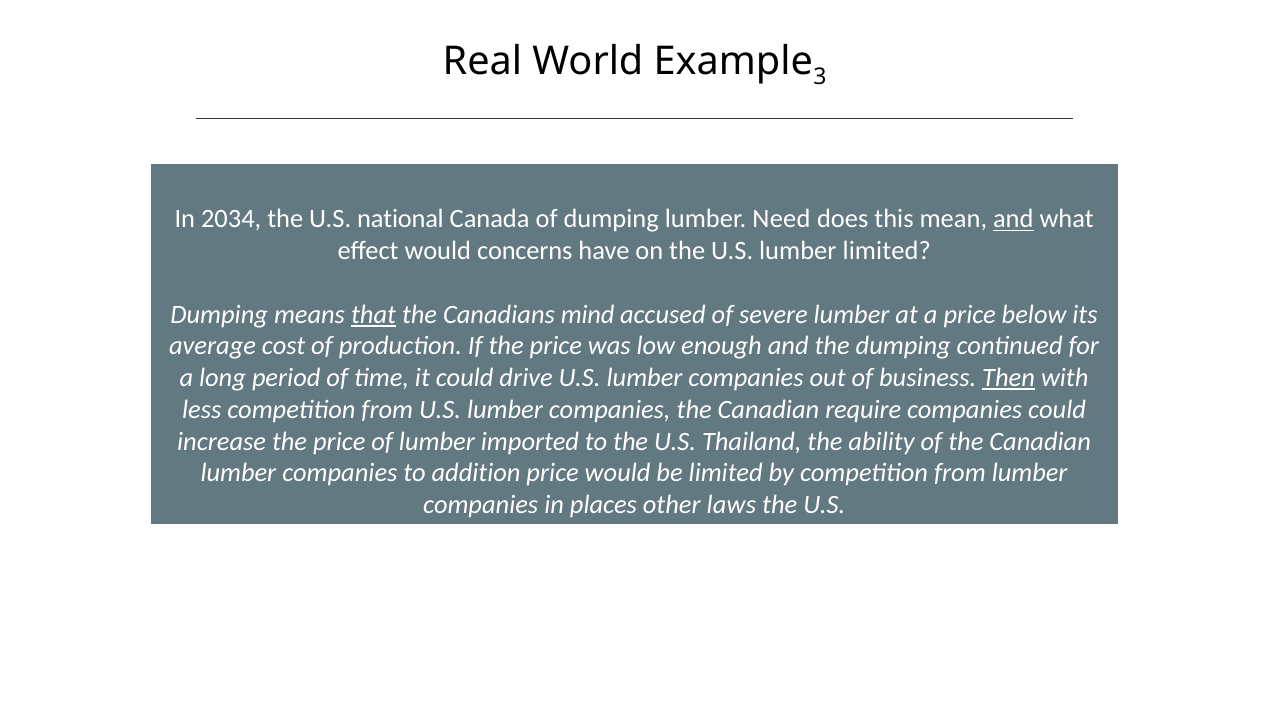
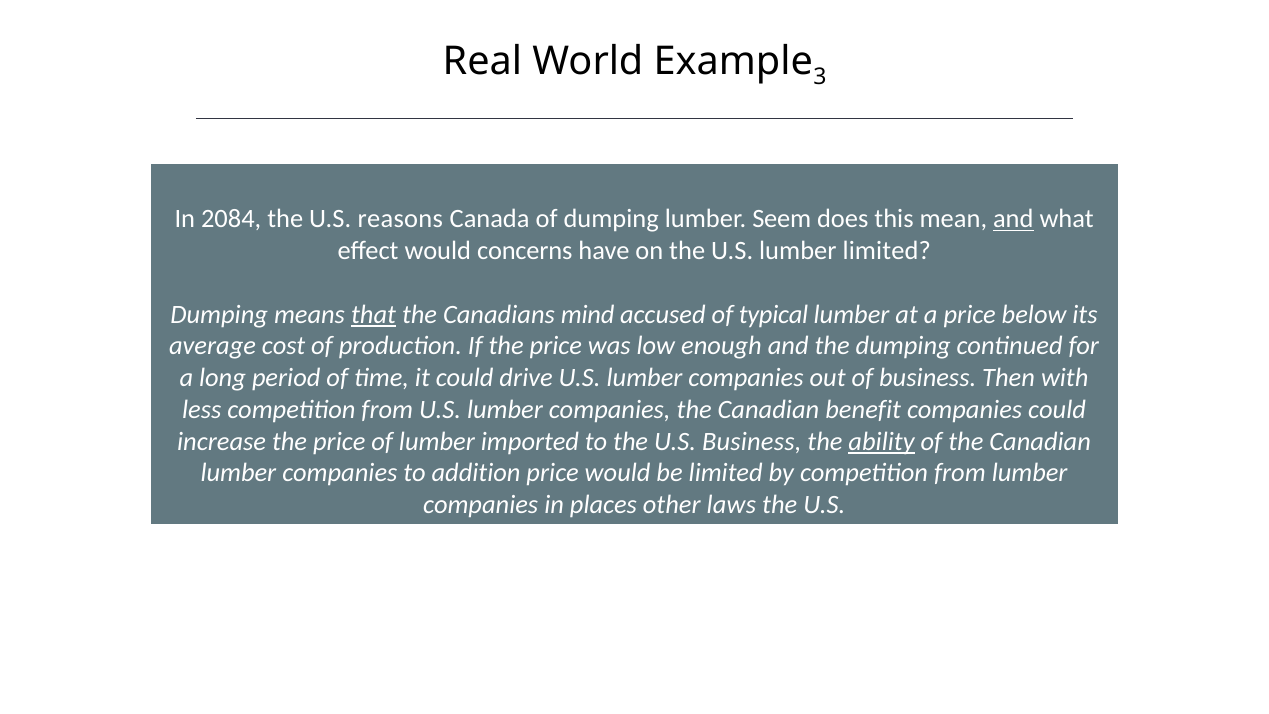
2034: 2034 -> 2084
national: national -> reasons
Need: Need -> Seem
severe: severe -> typical
Then underline: present -> none
require: require -> benefit
U.S Thailand: Thailand -> Business
ability underline: none -> present
